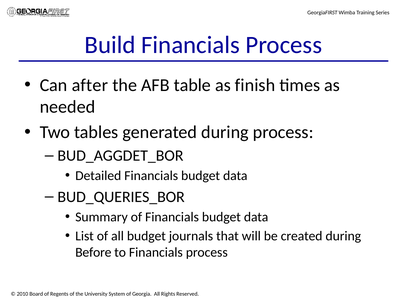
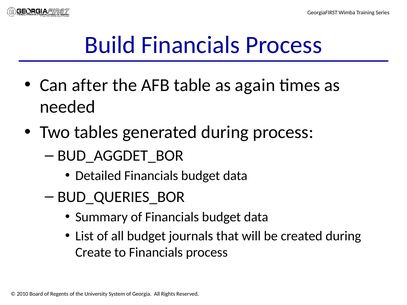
finish: finish -> again
Before: Before -> Create
